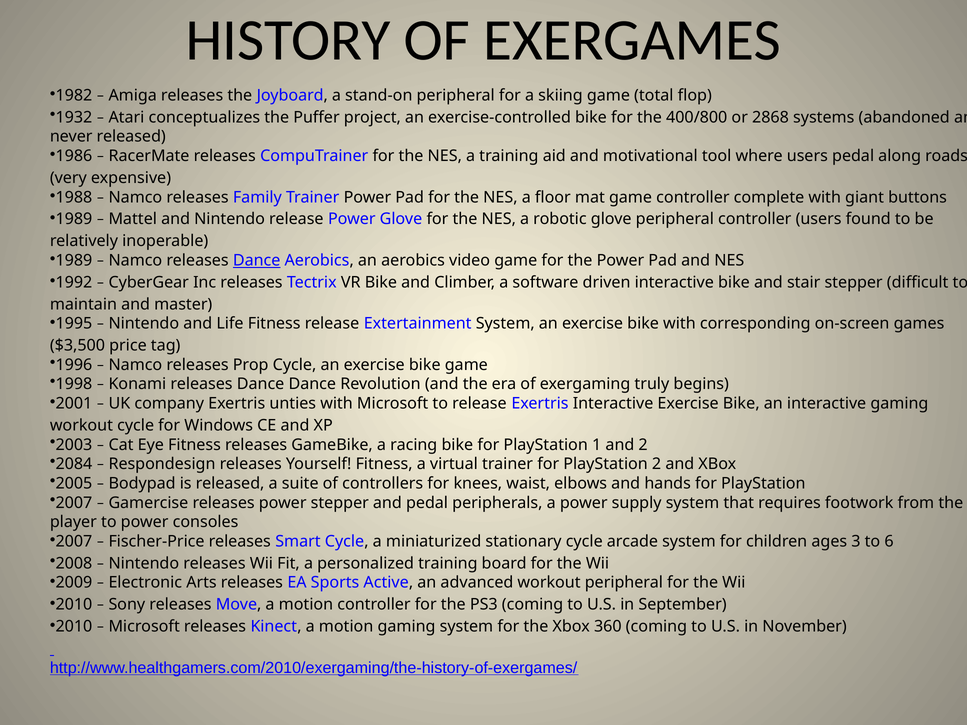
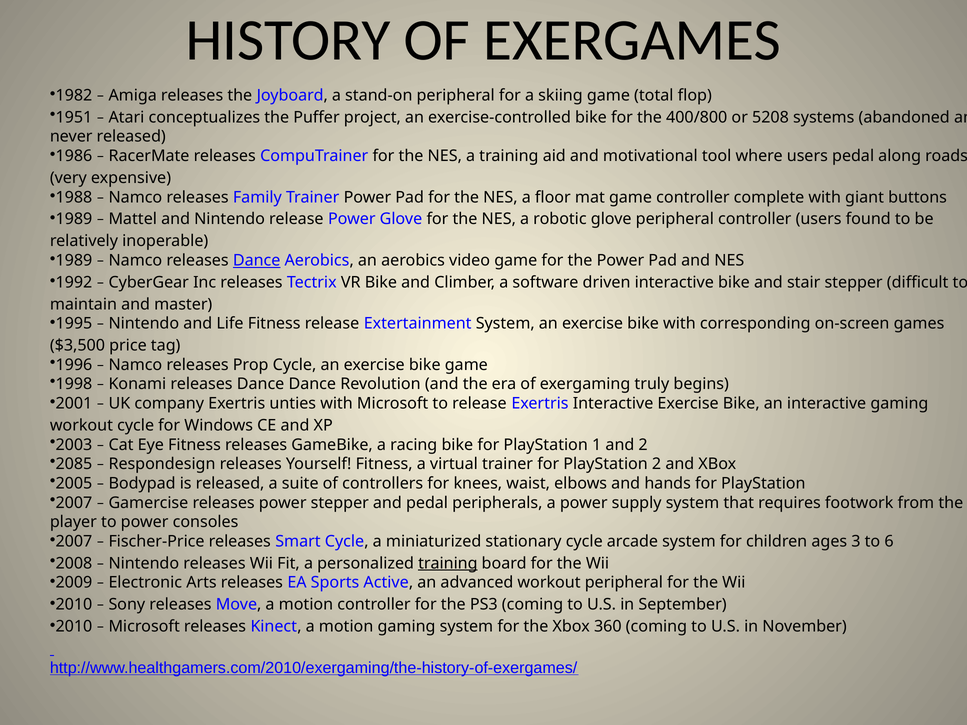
1932: 1932 -> 1951
2868: 2868 -> 5208
2084: 2084 -> 2085
training at (448, 564) underline: none -> present
